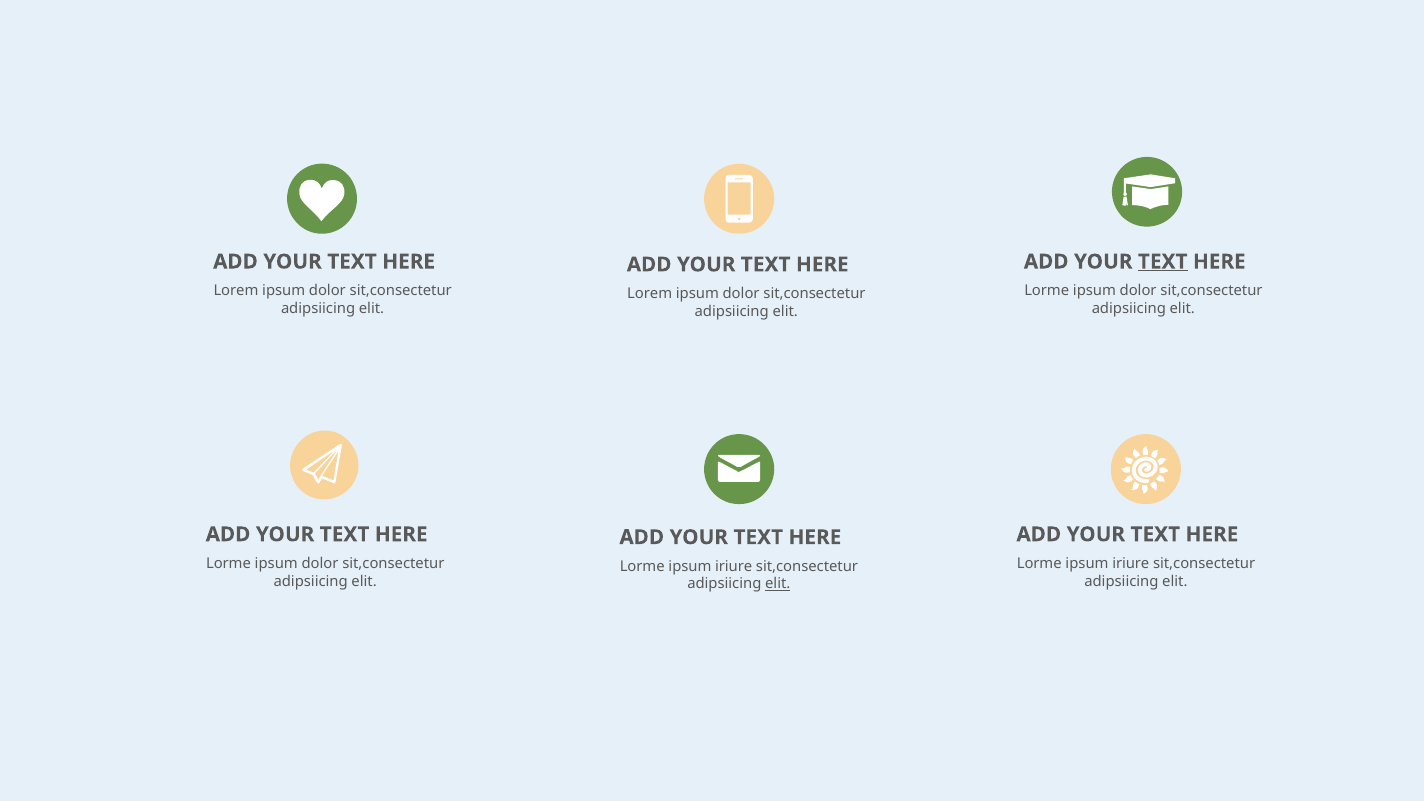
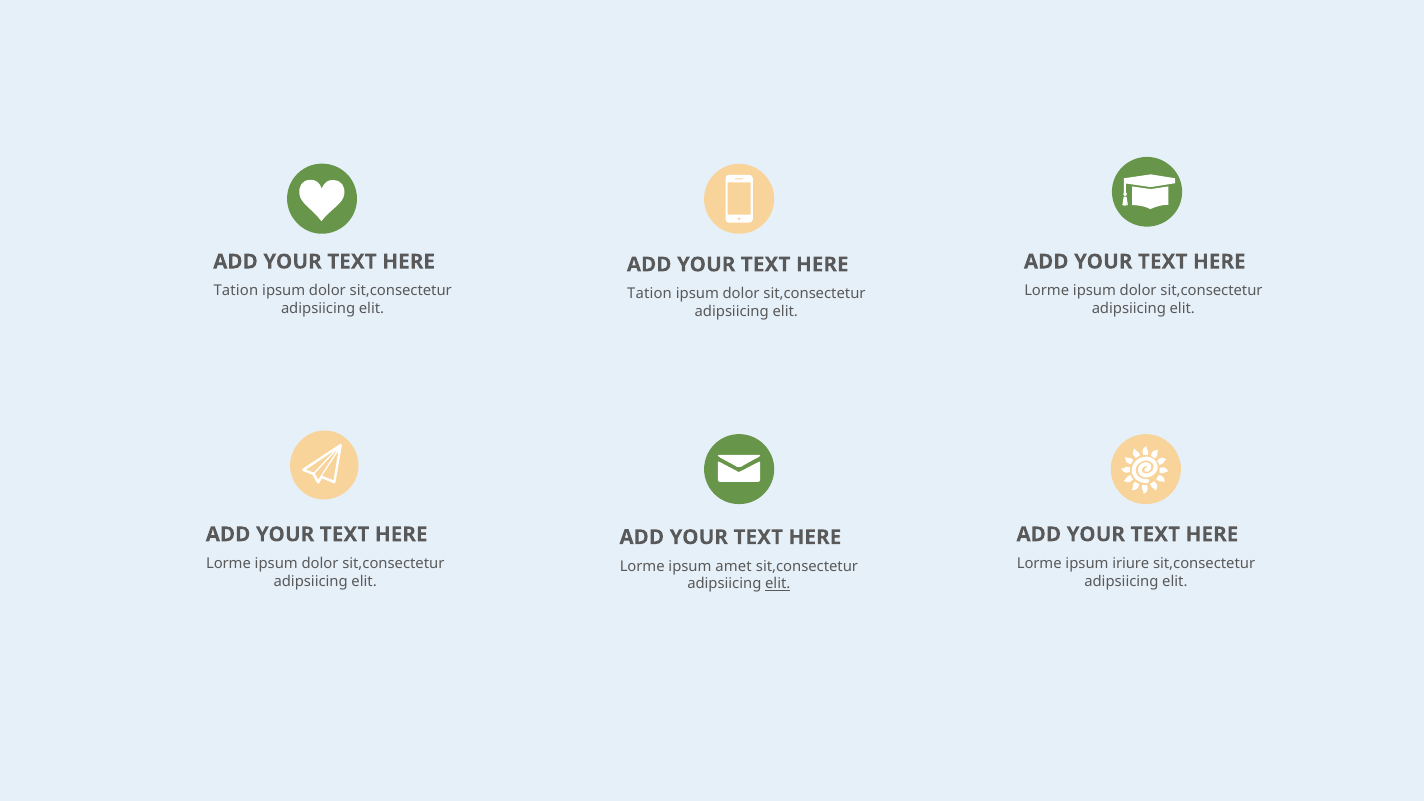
TEXT at (1163, 262) underline: present -> none
Lorem at (236, 291): Lorem -> Tation
Lorem at (650, 294): Lorem -> Tation
iriure at (734, 566): iriure -> amet
